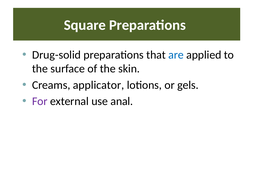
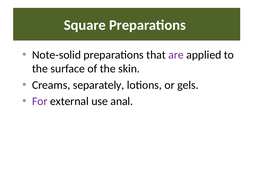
Drug-solid: Drug-solid -> Note-solid
are colour: blue -> purple
applicator: applicator -> separately
